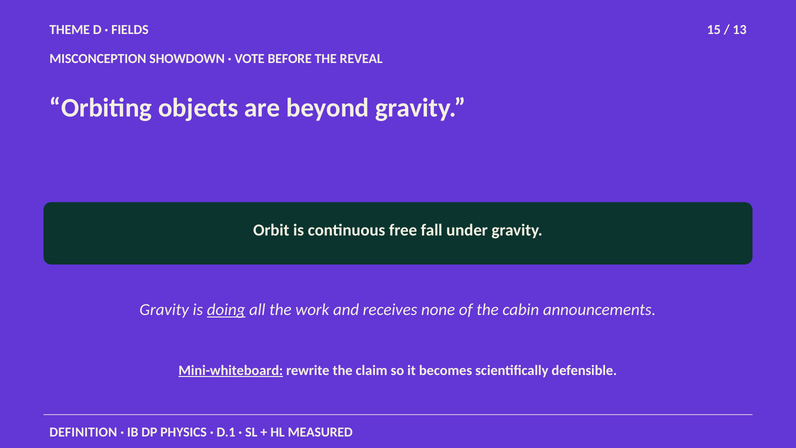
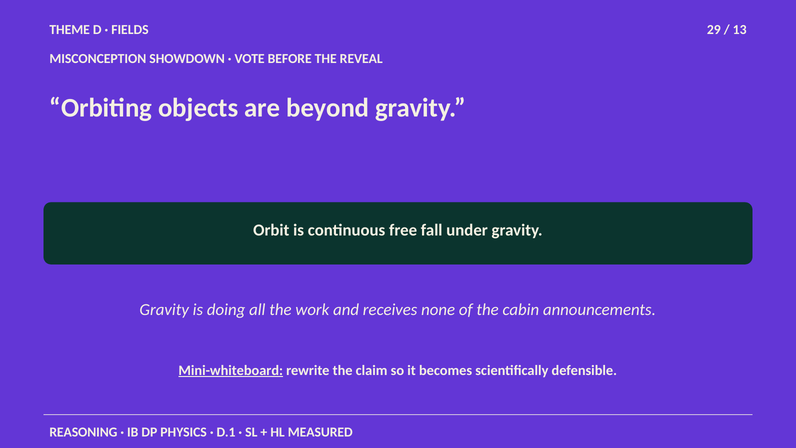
15: 15 -> 29
doing underline: present -> none
DEFINITION: DEFINITION -> REASONING
